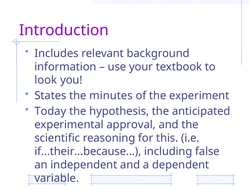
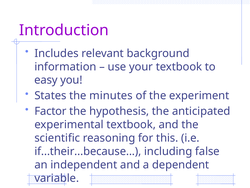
look: look -> easy
Today: Today -> Factor
experimental approval: approval -> textbook
